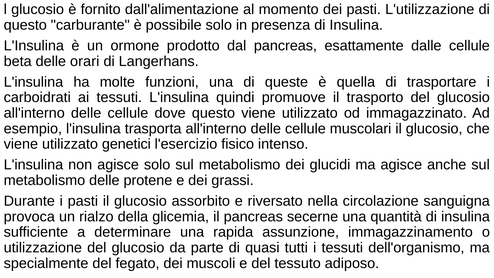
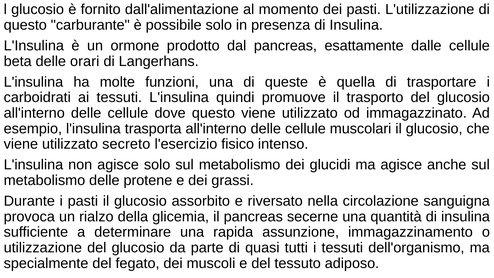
genetici: genetici -> secreto
